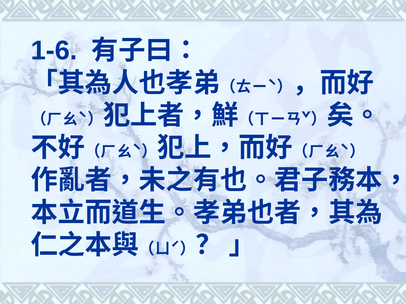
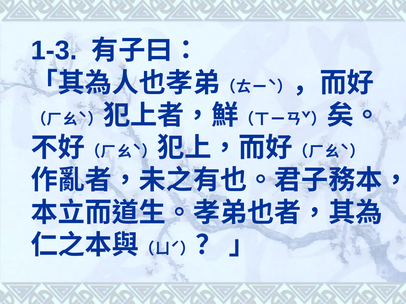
1-6: 1-6 -> 1-3
